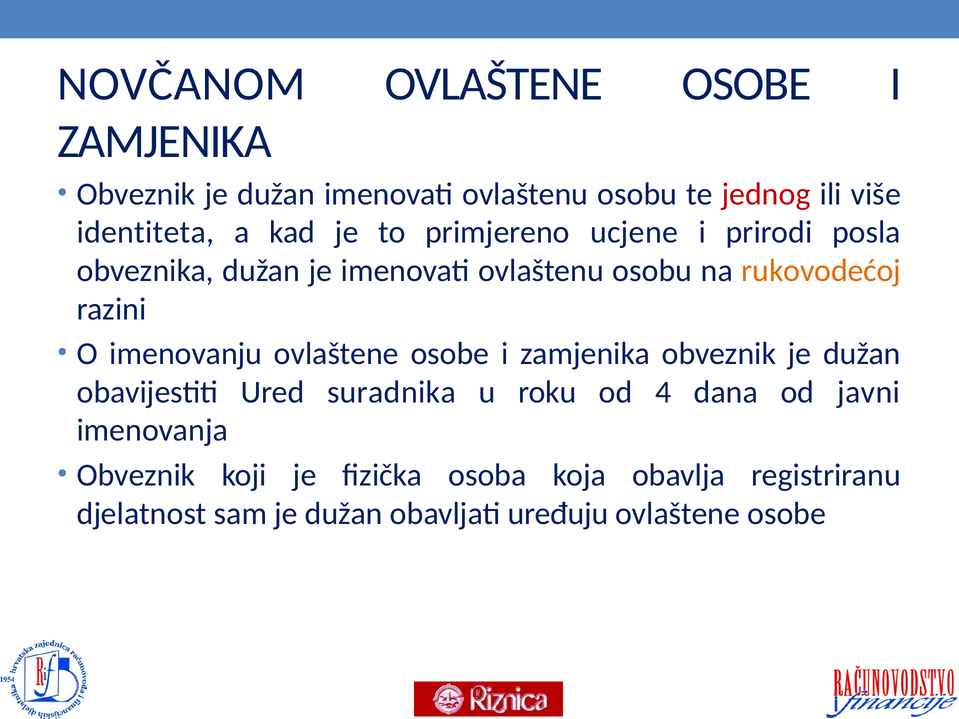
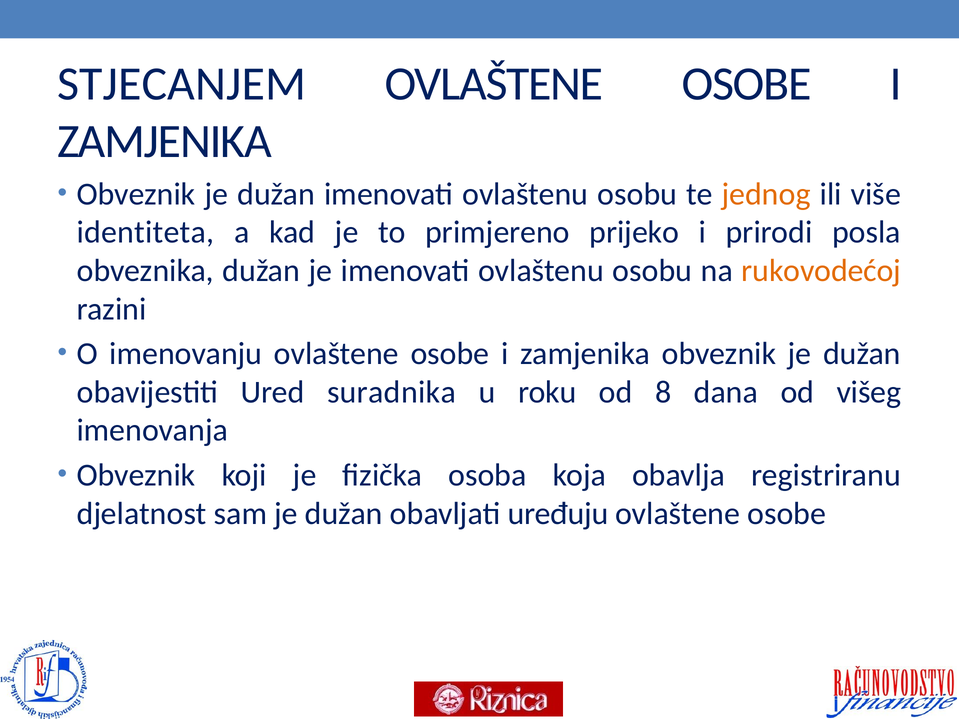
NOVČANOM: NOVČANOM -> STJECANJEM
jednog colour: red -> orange
ucjene: ucjene -> prijeko
4: 4 -> 8
javni: javni -> višeg
